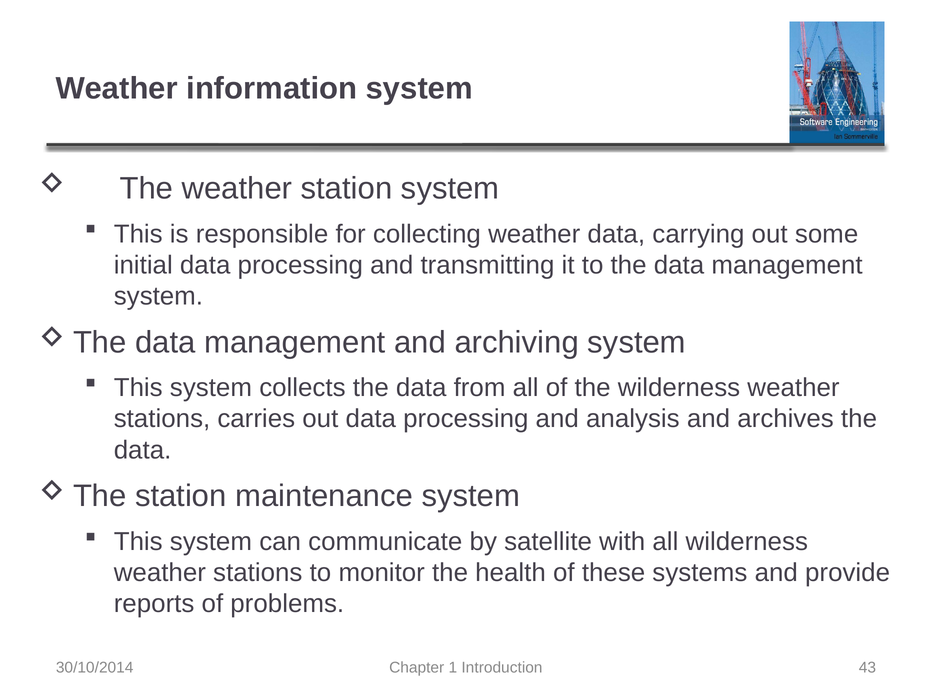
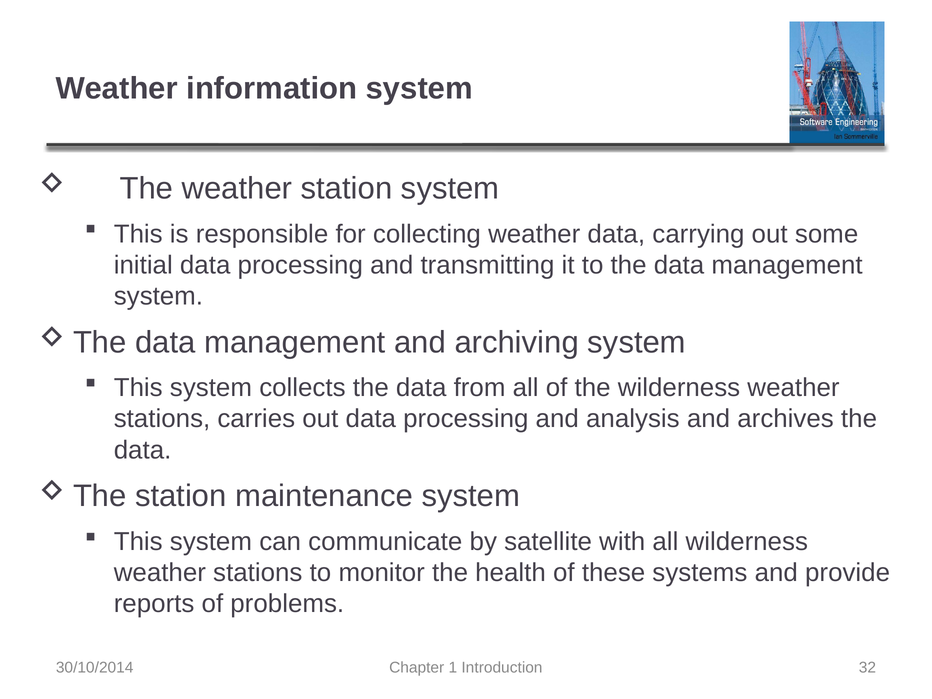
43: 43 -> 32
